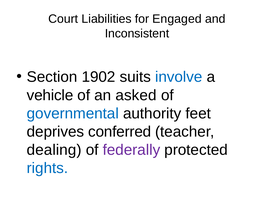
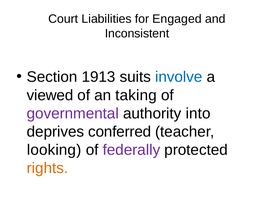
1902: 1902 -> 1913
vehicle: vehicle -> viewed
asked: asked -> taking
governmental colour: blue -> purple
feet: feet -> into
dealing: dealing -> looking
rights colour: blue -> orange
